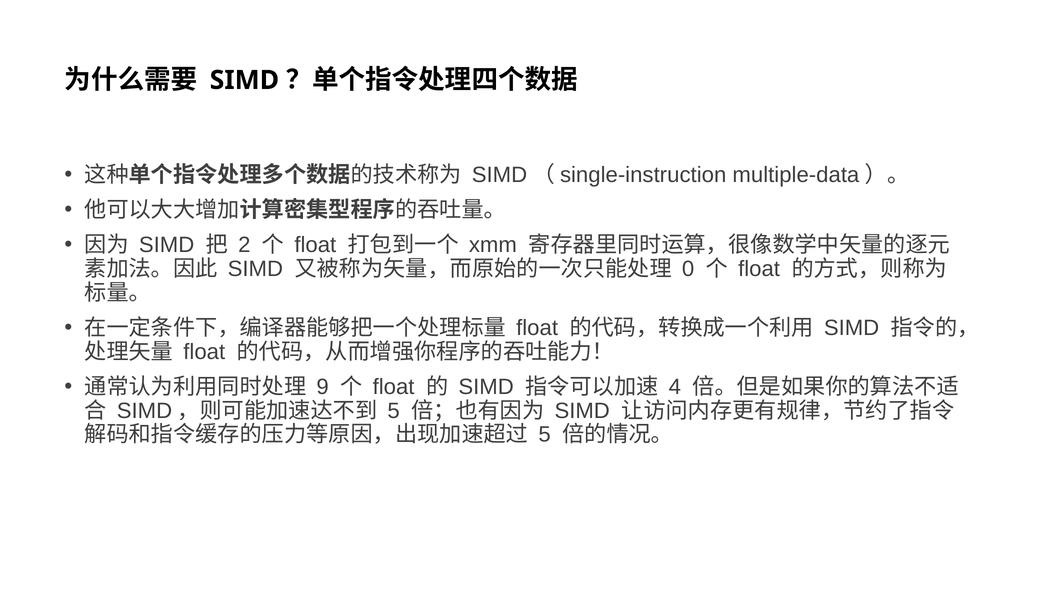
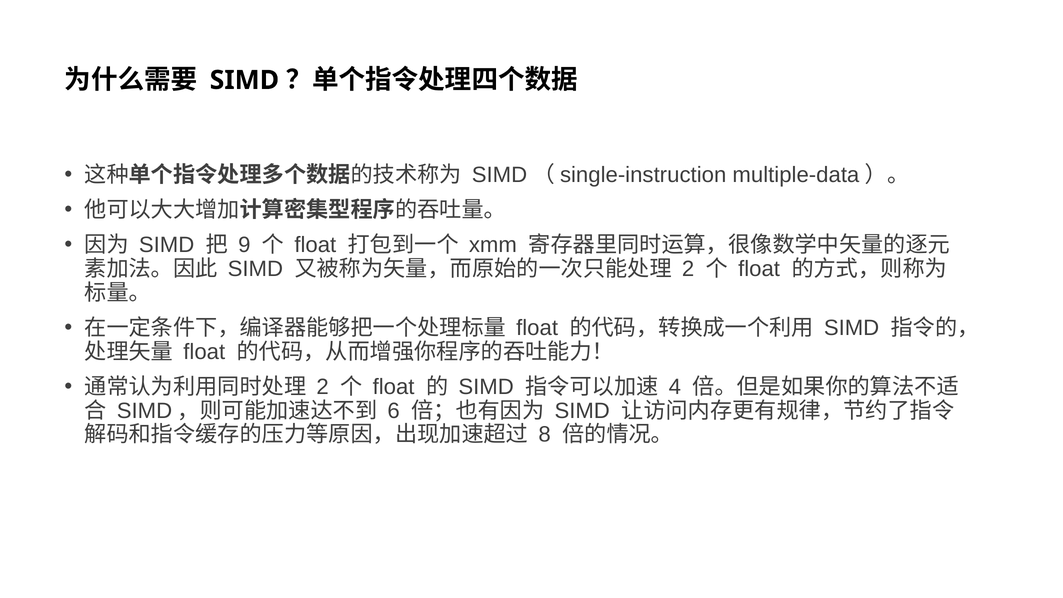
2: 2 -> 9
0 at (688, 269): 0 -> 2
9 at (323, 387): 9 -> 2
5 at (394, 411): 5 -> 6
5 at (545, 435): 5 -> 8
